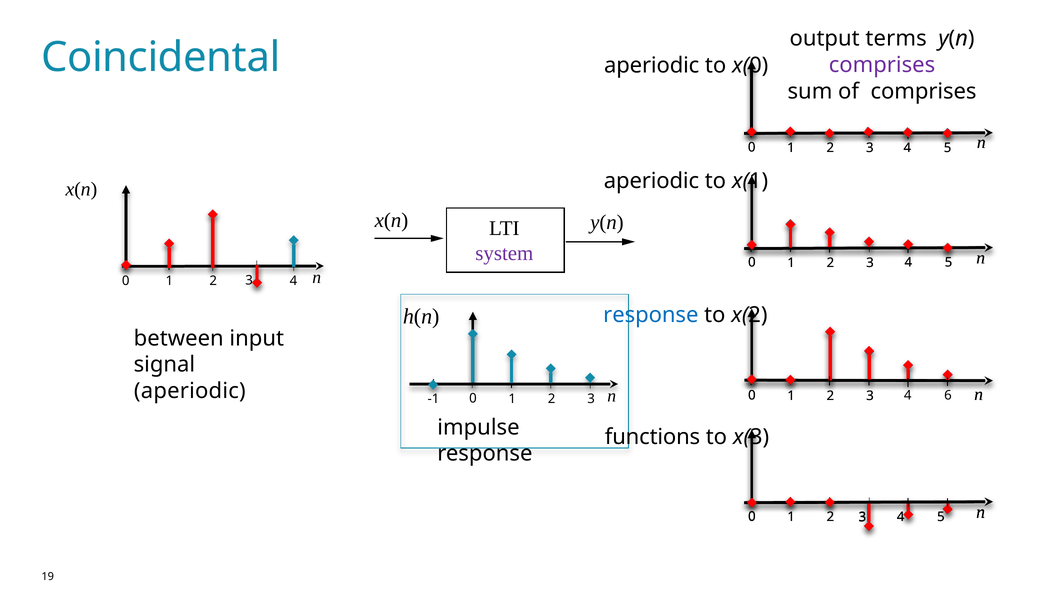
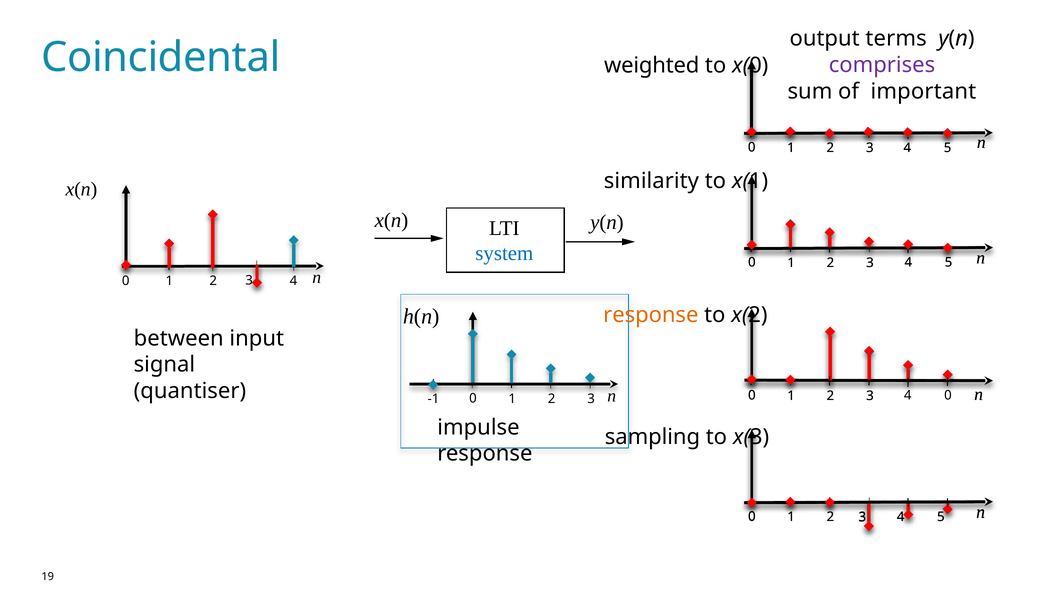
aperiodic at (652, 66): aperiodic -> weighted
of comprises: comprises -> important
aperiodic at (651, 181): aperiodic -> similarity
system colour: purple -> blue
response at (651, 315) colour: blue -> orange
aperiodic at (190, 391): aperiodic -> quantiser
6 at (948, 395): 6 -> 0
functions: functions -> sampling
